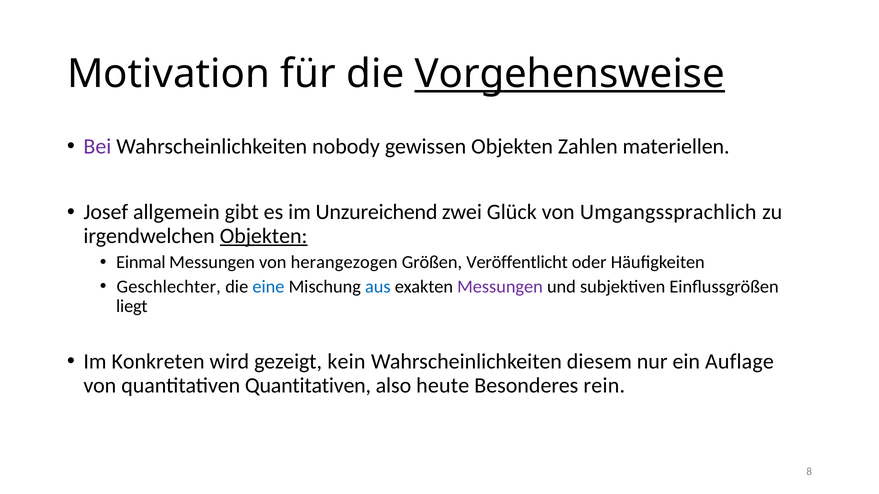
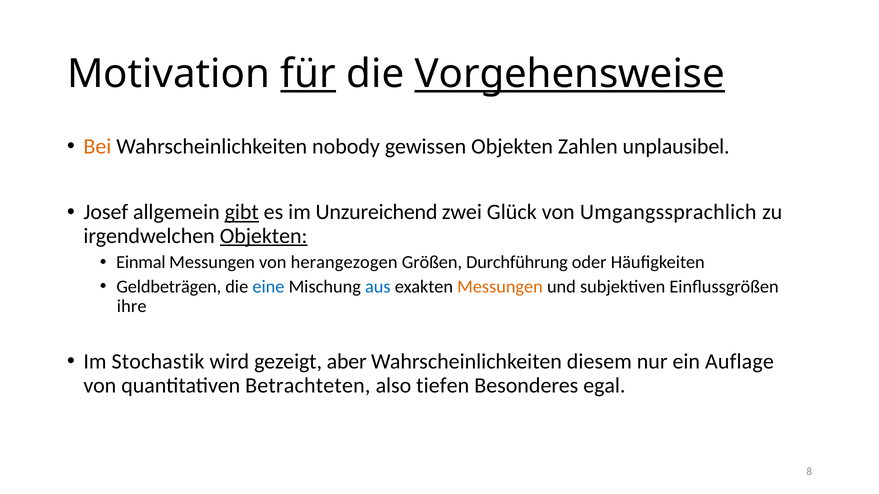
für underline: none -> present
Bei colour: purple -> orange
materiellen: materiellen -> unplausibel
gibt underline: none -> present
Veröffentlicht: Veröffentlicht -> Durchführung
Geschlechter: Geschlechter -> Geldbeträgen
Messungen at (500, 287) colour: purple -> orange
liegt: liegt -> ihre
Konkreten: Konkreten -> Stochastik
kein: kein -> aber
quantitativen Quantitativen: Quantitativen -> Betrachteten
heute: heute -> tiefen
rein: rein -> egal
